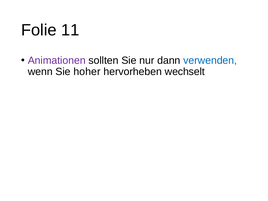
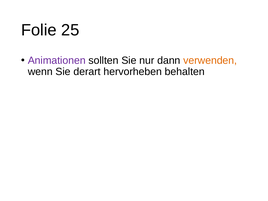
11: 11 -> 25
verwenden colour: blue -> orange
hoher: hoher -> derart
wechselt: wechselt -> behalten
